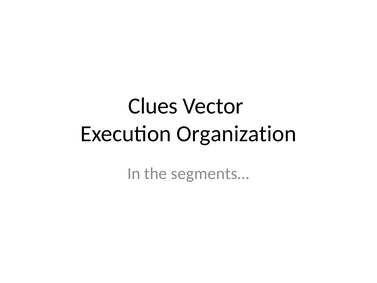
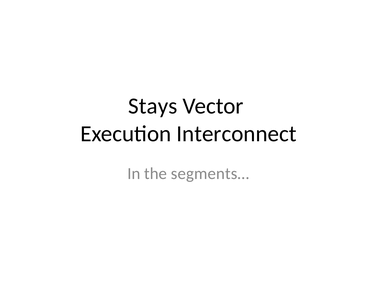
Clues: Clues -> Stays
Organization: Organization -> Interconnect
